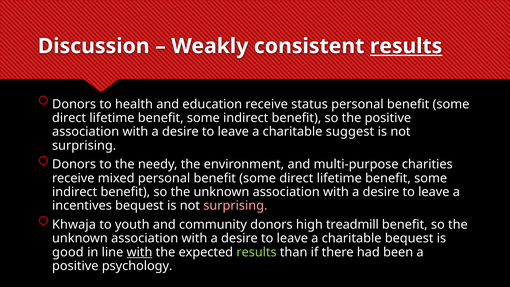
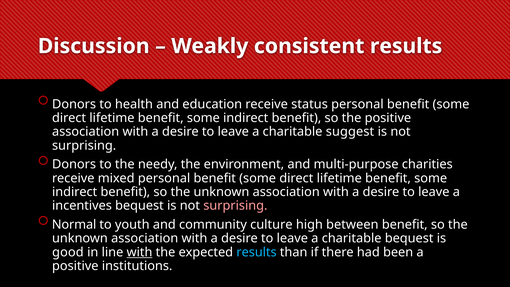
results at (406, 46) underline: present -> none
Khwaja: Khwaja -> Normal
community donors: donors -> culture
treadmill: treadmill -> between
results at (257, 252) colour: light green -> light blue
psychology: psychology -> institutions
